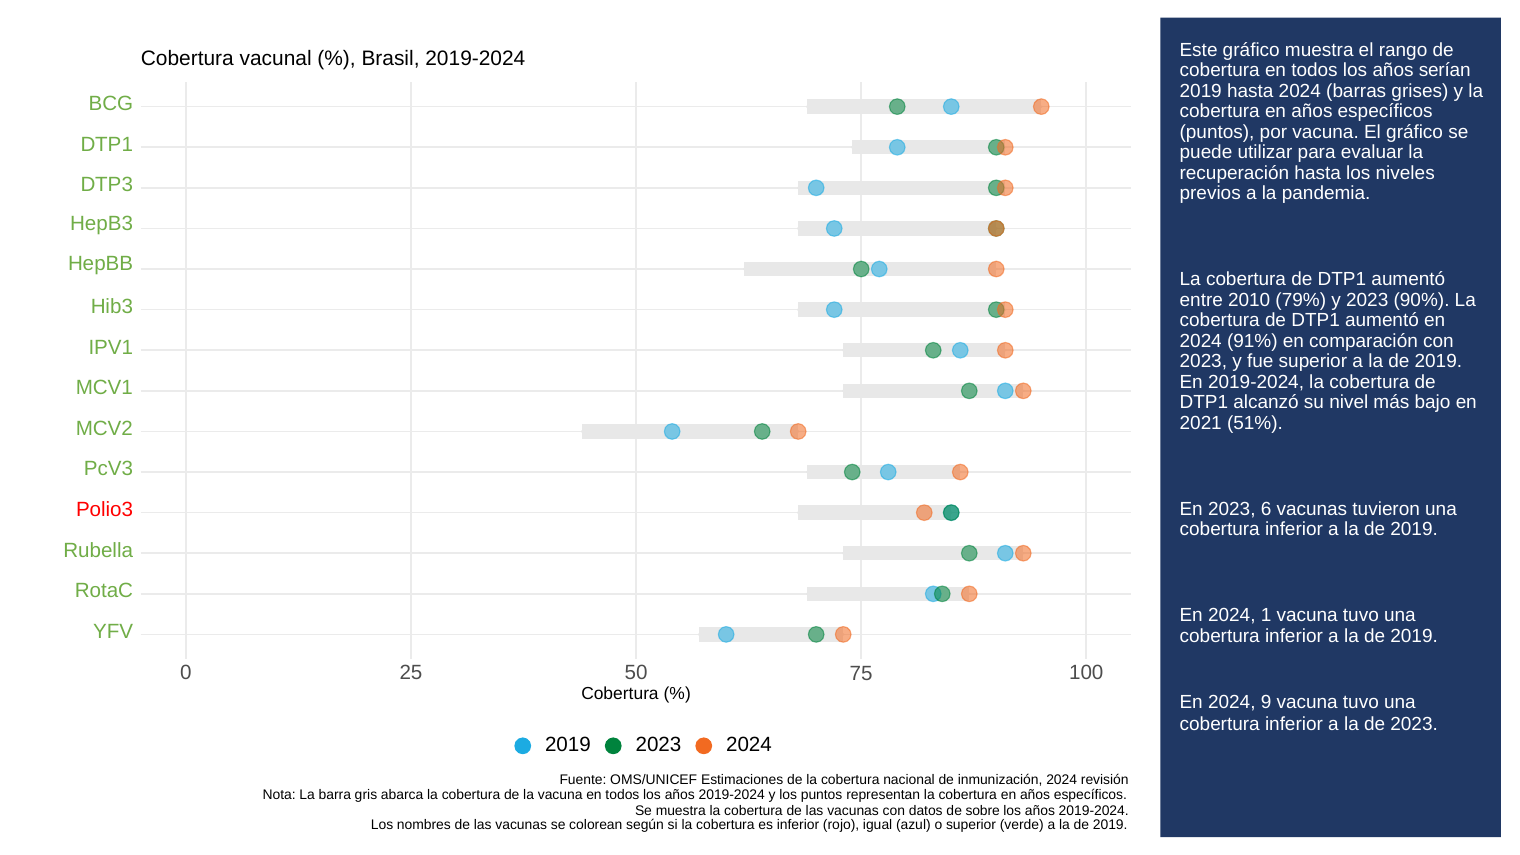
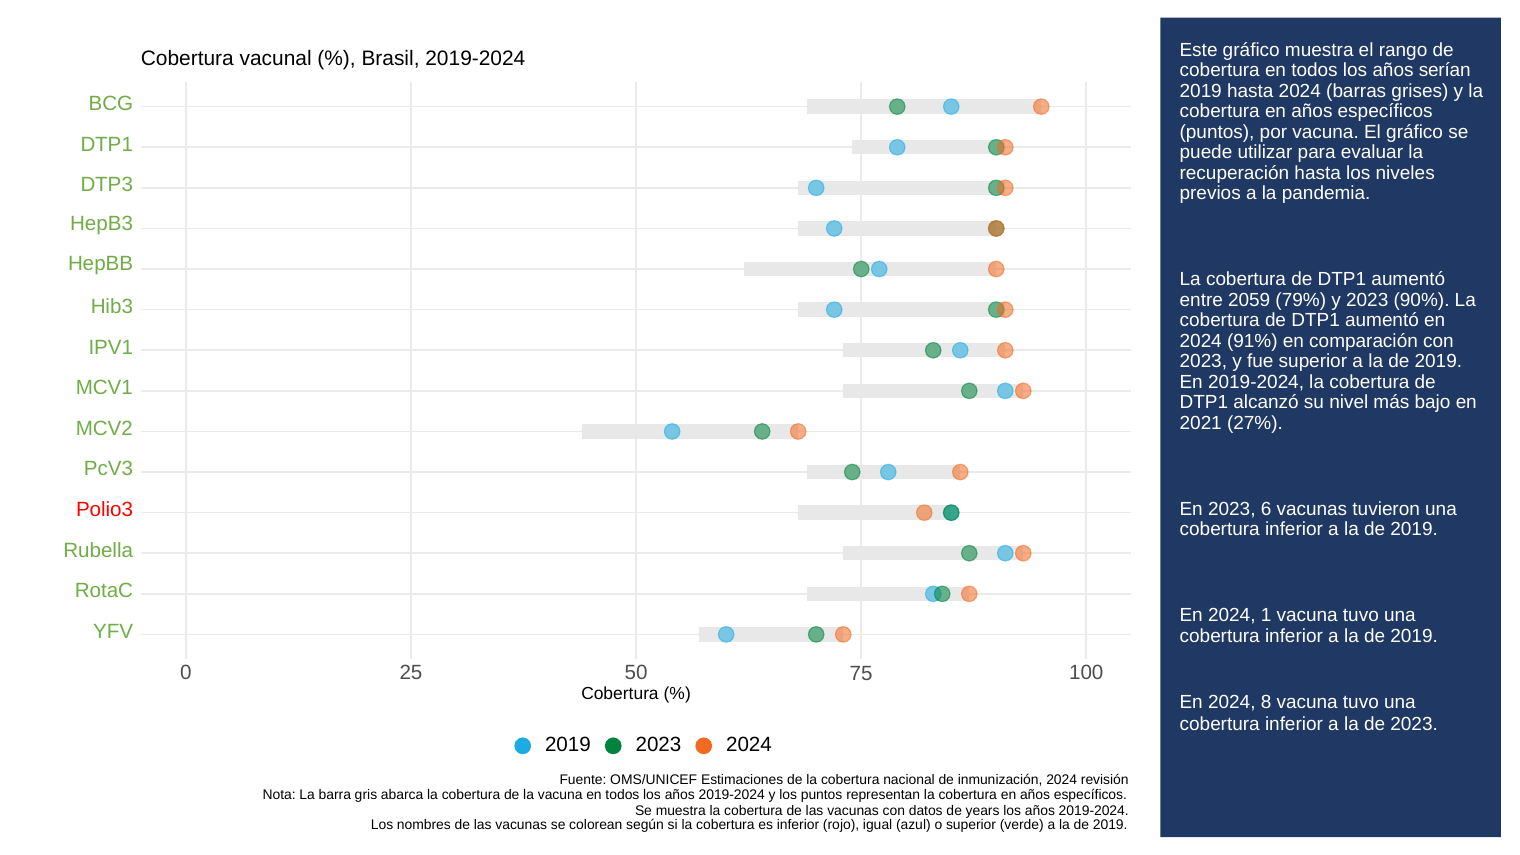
2010: 2010 -> 2059
51%: 51% -> 27%
9: 9 -> 8
sobre: sobre -> years
